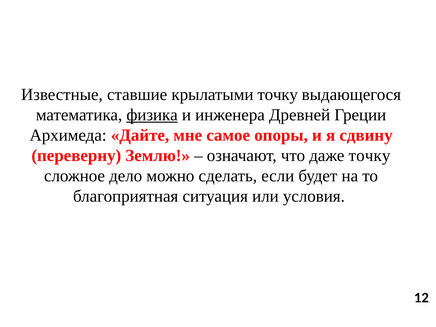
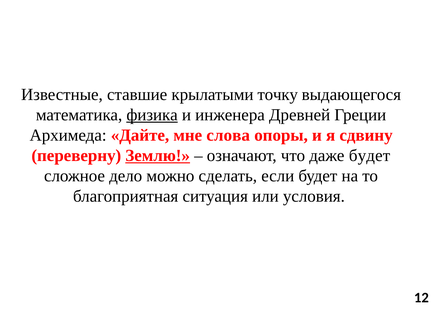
самое: самое -> слова
Землю underline: none -> present
даже точку: точку -> будет
